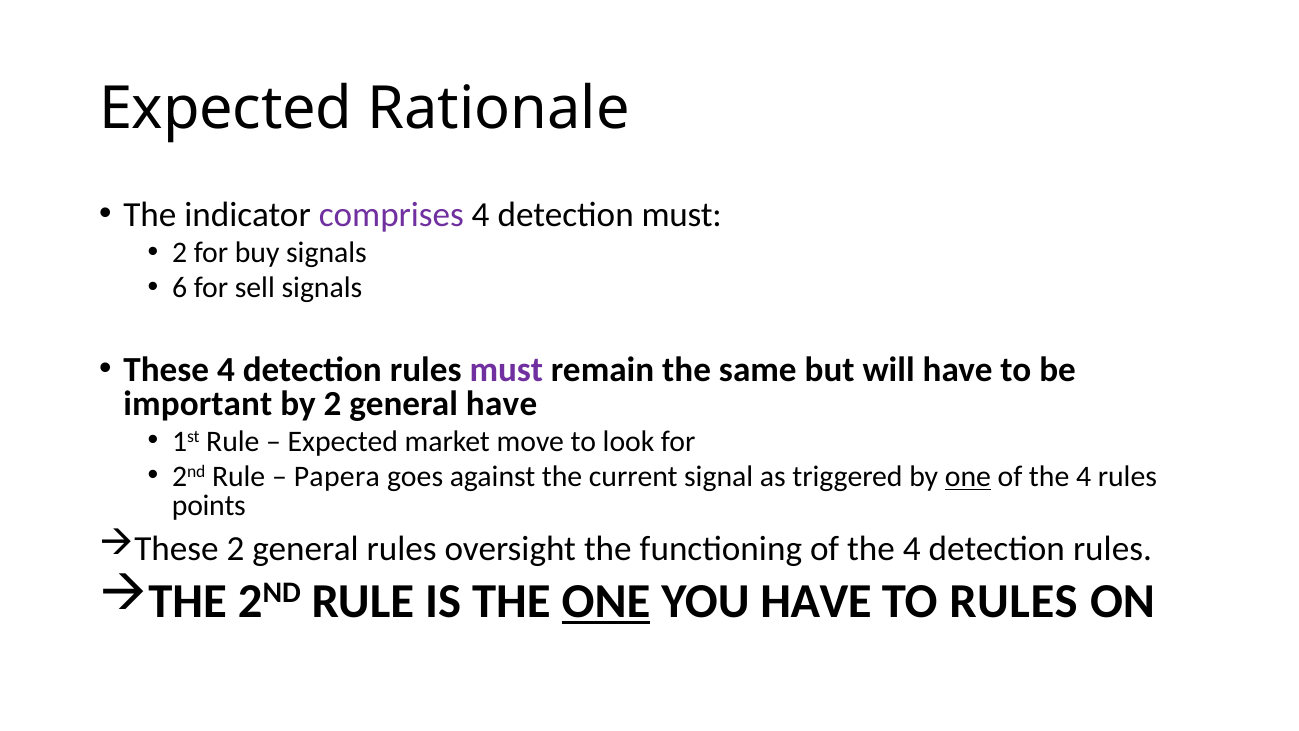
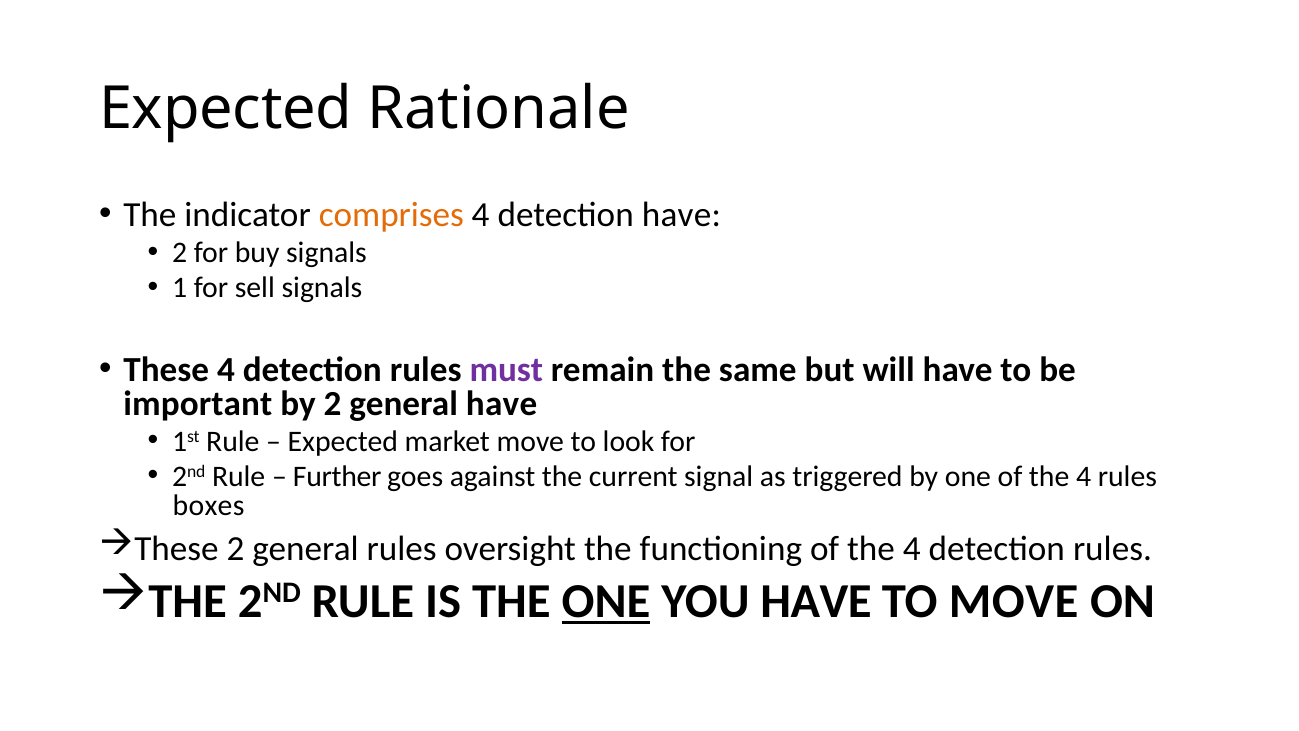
comprises colour: purple -> orange
detection must: must -> have
6: 6 -> 1
Papera: Papera -> Further
one at (968, 477) underline: present -> none
points: points -> boxes
TO RULES: RULES -> MOVE
